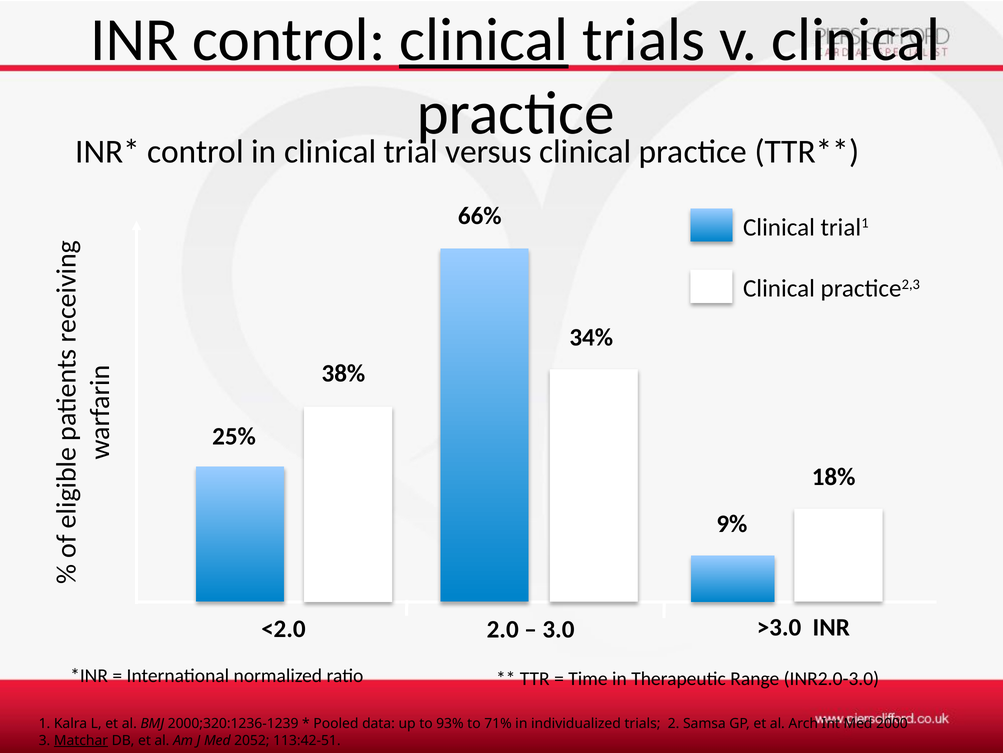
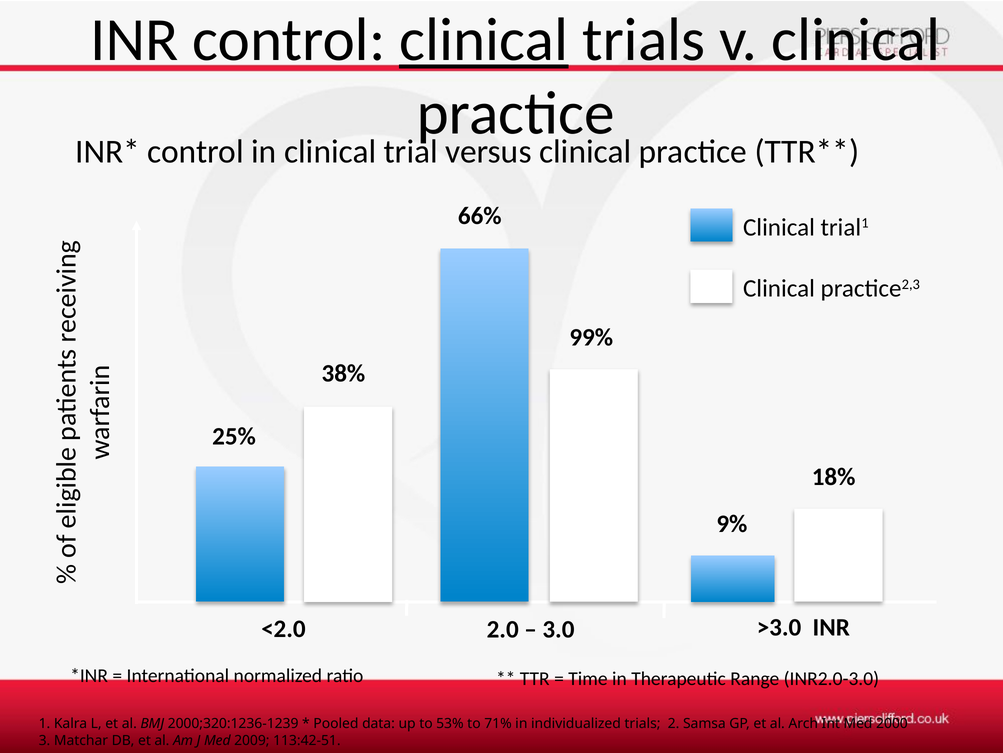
34%: 34% -> 99%
93%: 93% -> 53%
Matchar underline: present -> none
2052: 2052 -> 2009
